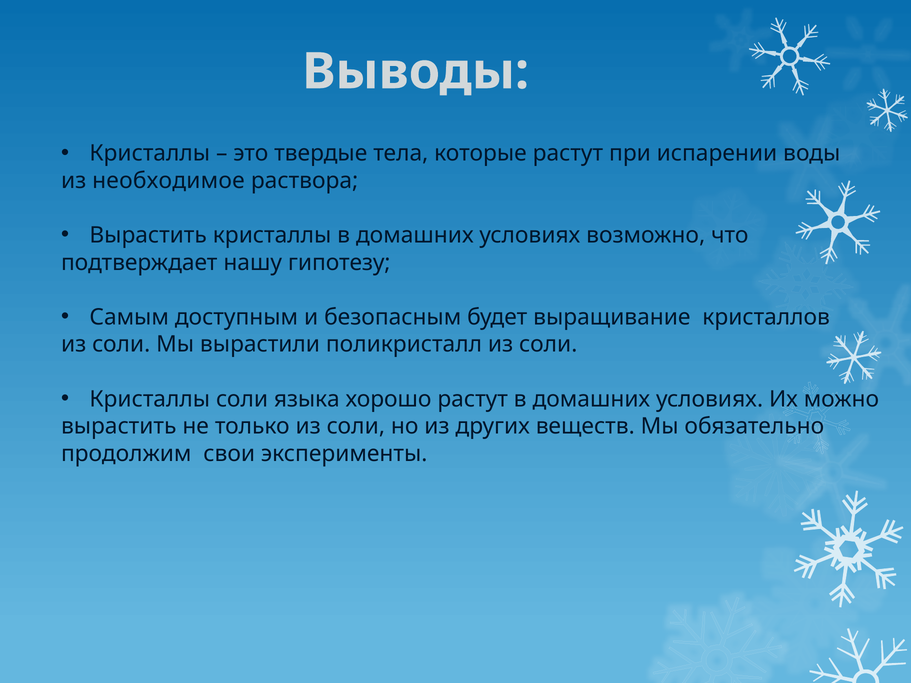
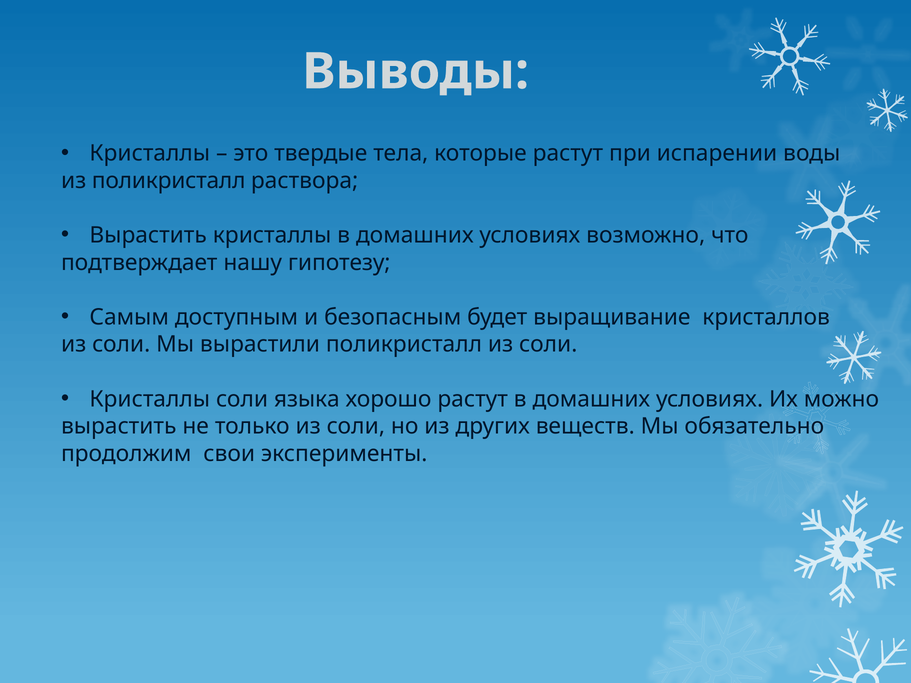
из необходимое: необходимое -> поликристалл
